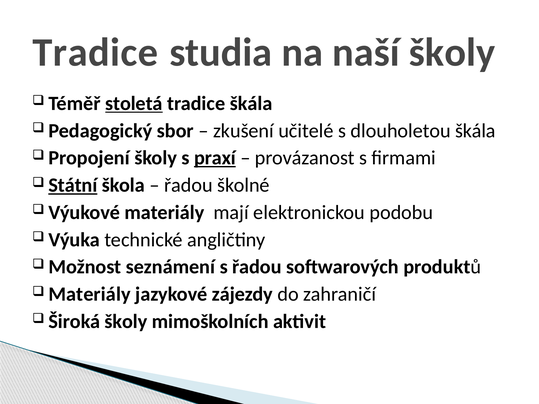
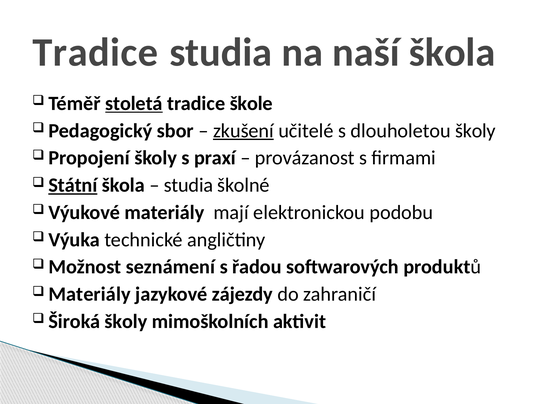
naší školy: školy -> škola
tradice škála: škála -> škole
zkušení underline: none -> present
dlouholetou škála: škála -> školy
praxí underline: present -> none
řadou at (188, 185): řadou -> studia
